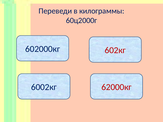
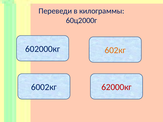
602кг colour: red -> orange
